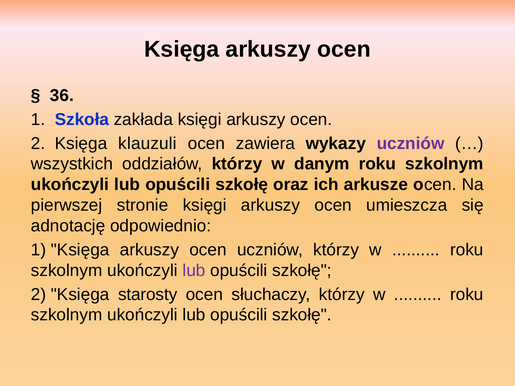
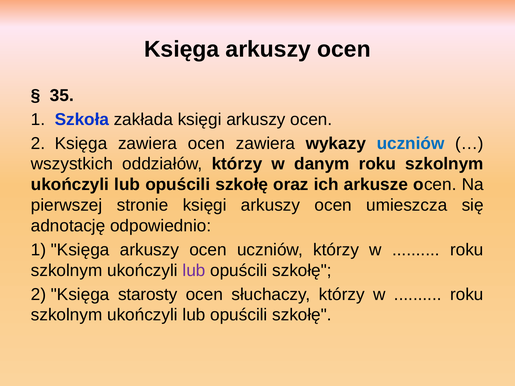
36: 36 -> 35
Księga klauzuli: klauzuli -> zawiera
uczniów at (411, 144) colour: purple -> blue
